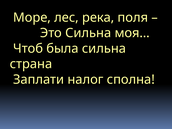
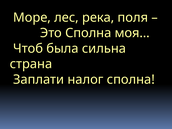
Это Сильна: Сильна -> Сполна
